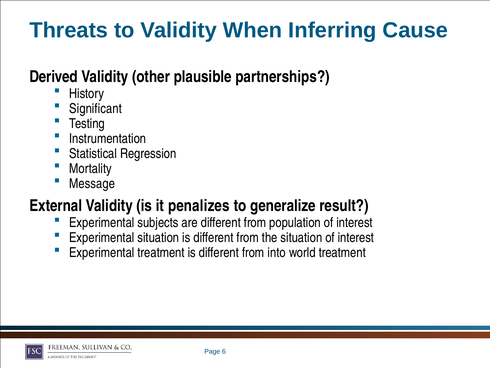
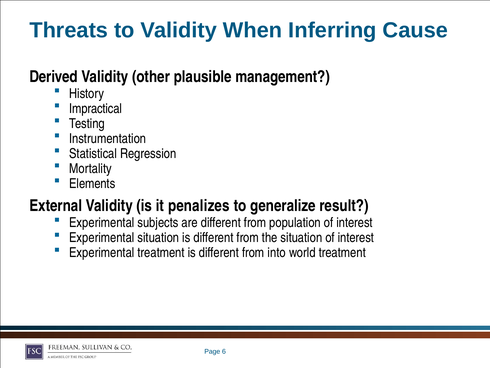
partnerships: partnerships -> management
Significant: Significant -> Impractical
Message: Message -> Elements
